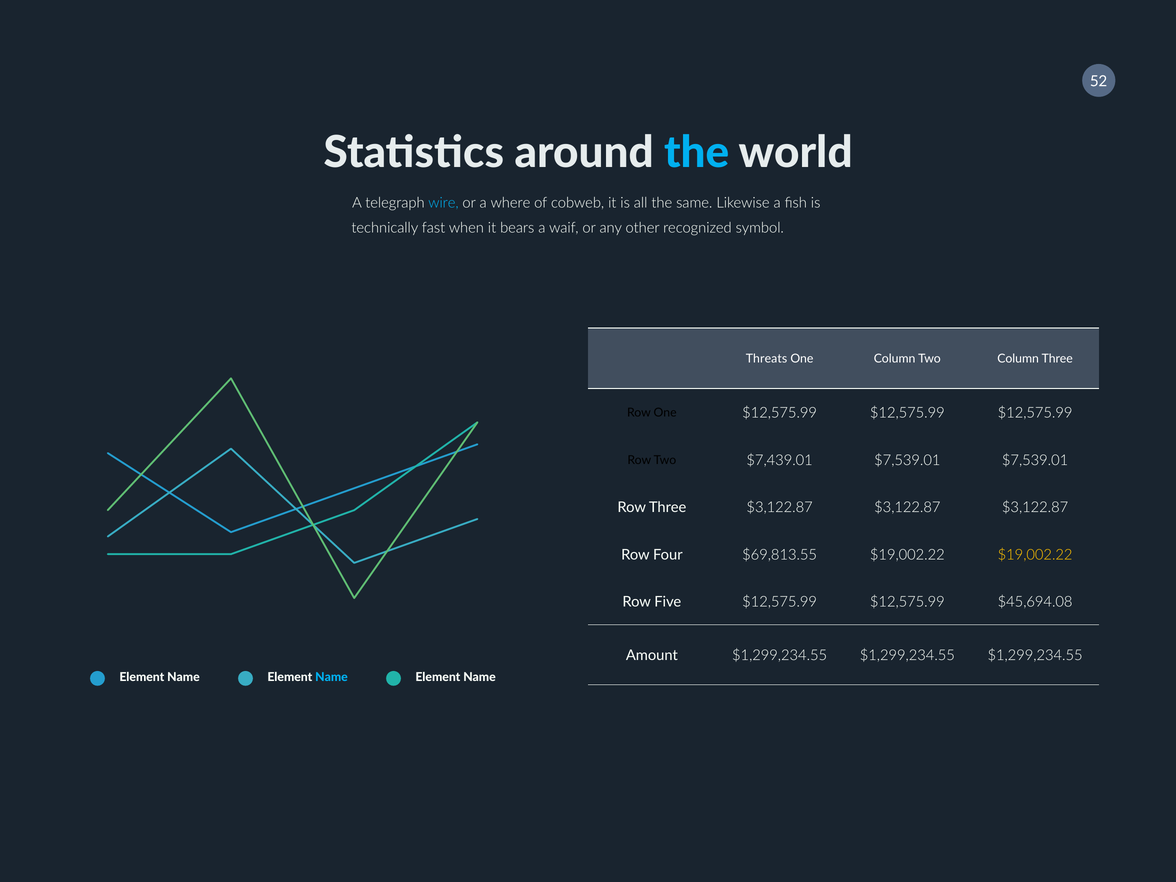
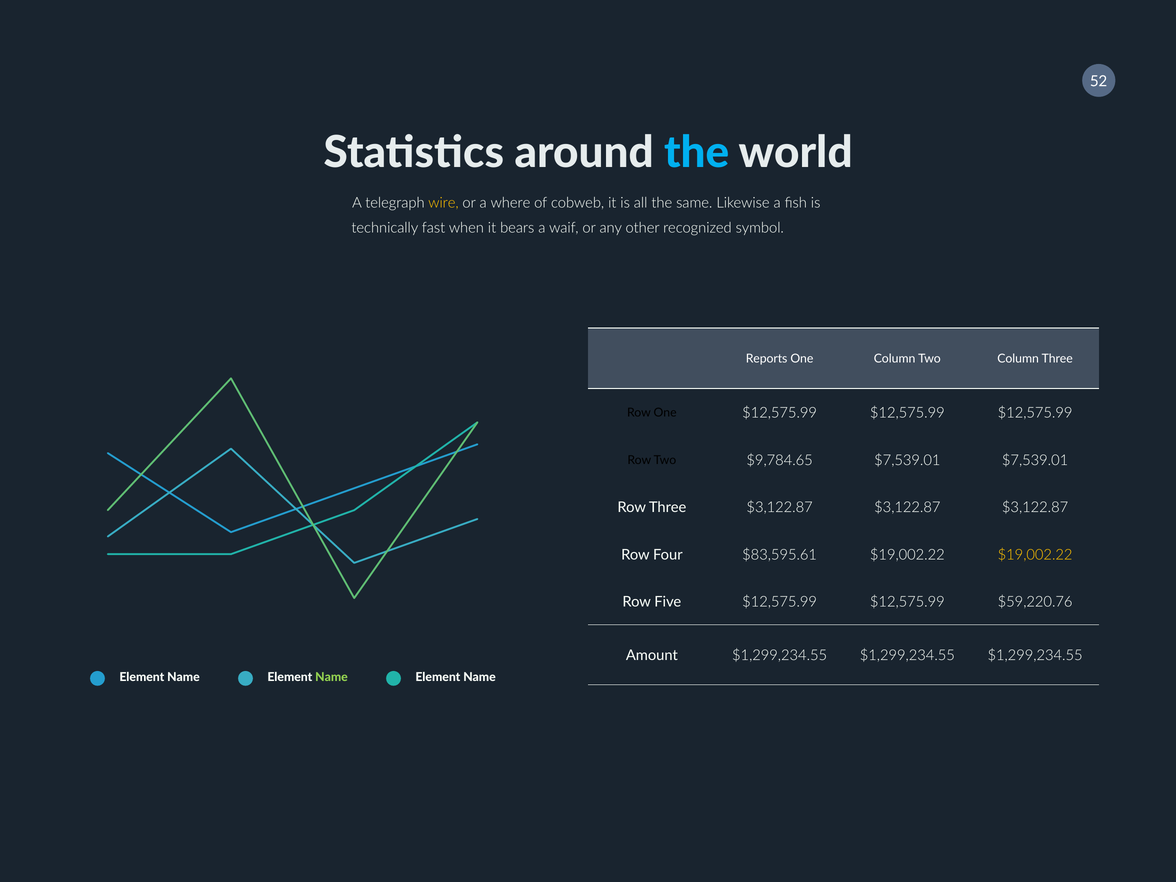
wire colour: light blue -> yellow
Threats: Threats -> Reports
$7,439.01: $7,439.01 -> $9,784.65
$69,813.55: $69,813.55 -> $83,595.61
$45,694.08: $45,694.08 -> $59,220.76
Name at (332, 677) colour: light blue -> light green
